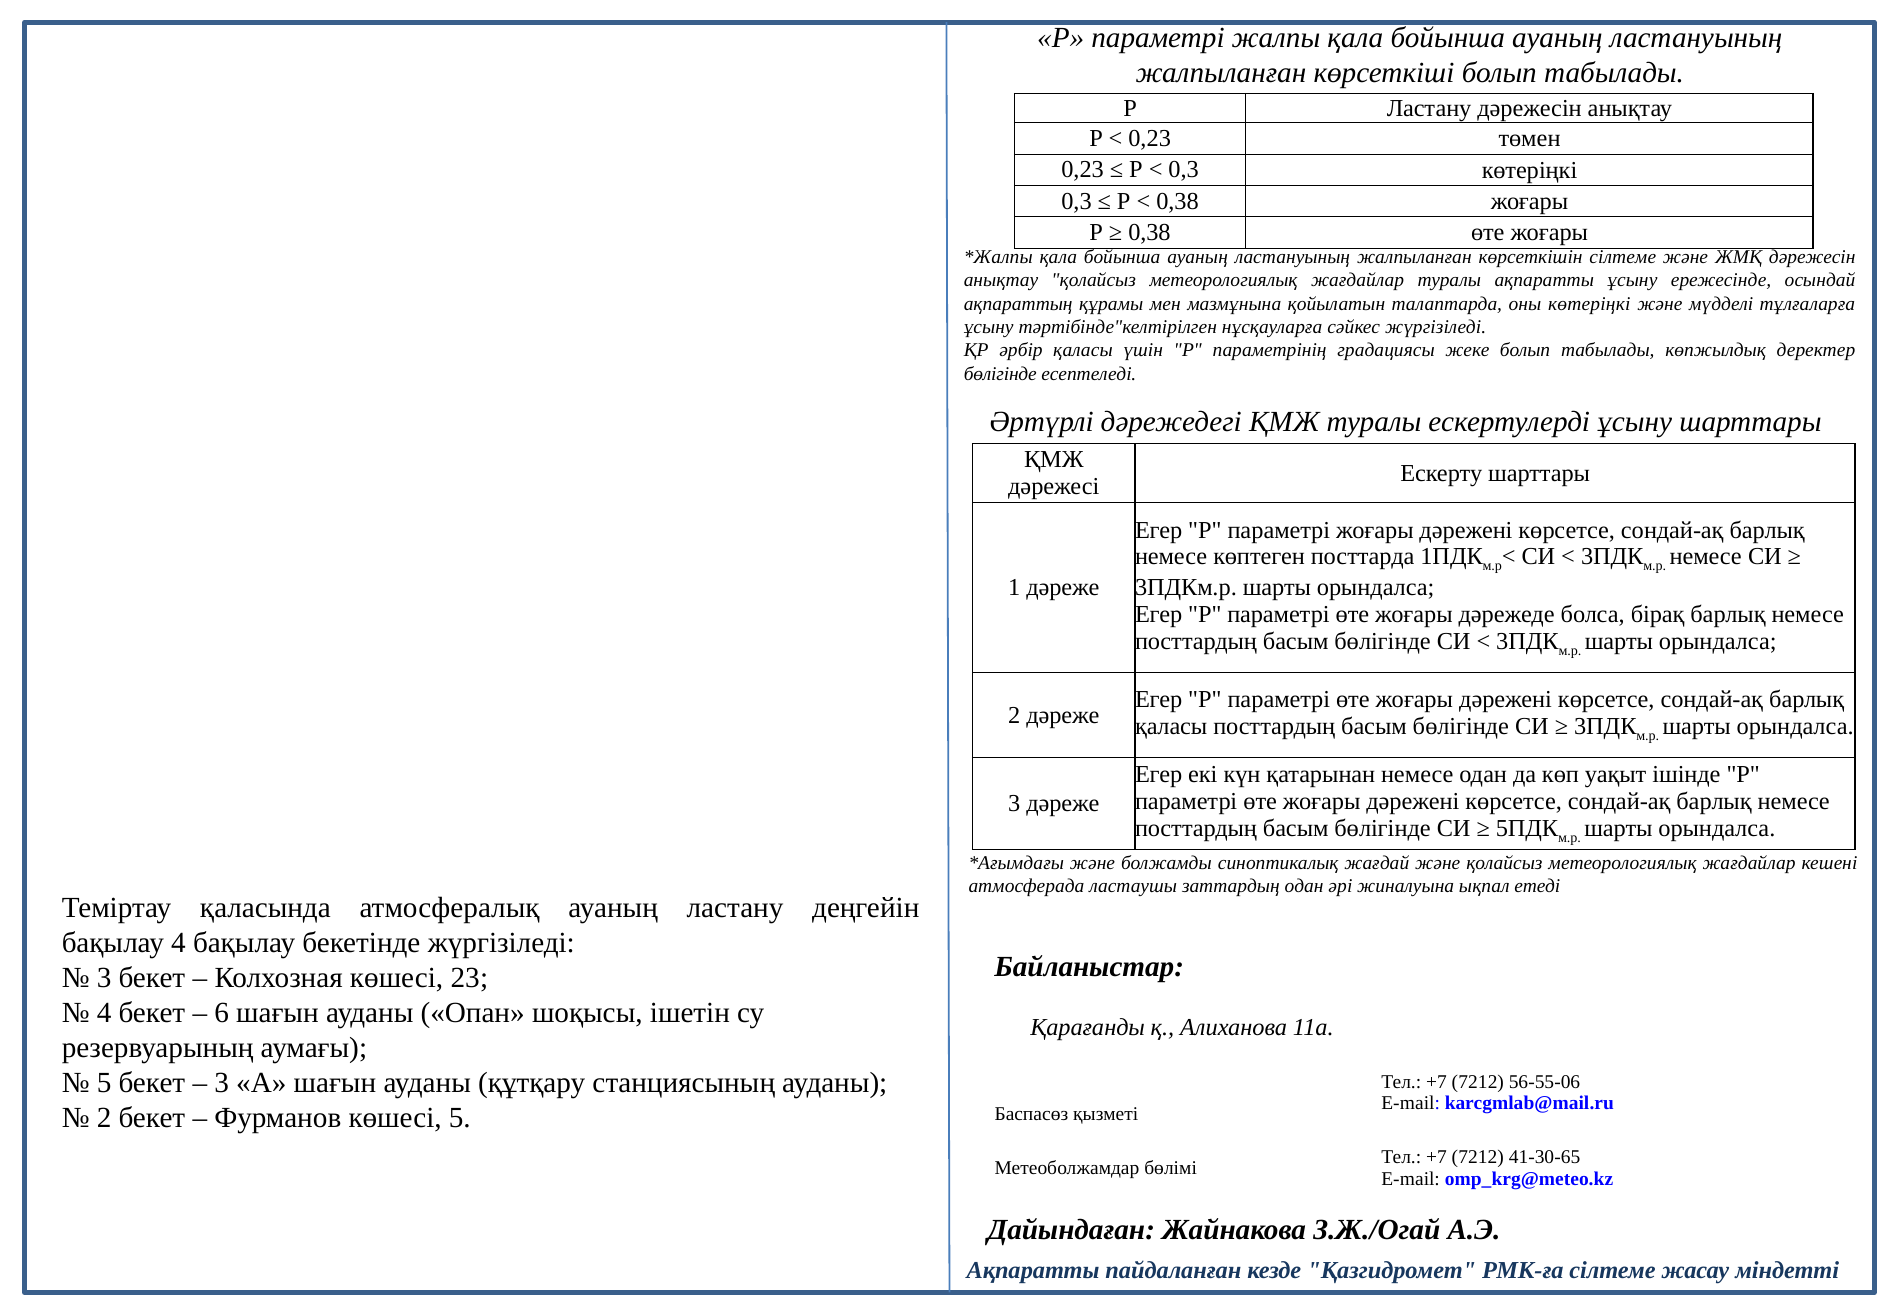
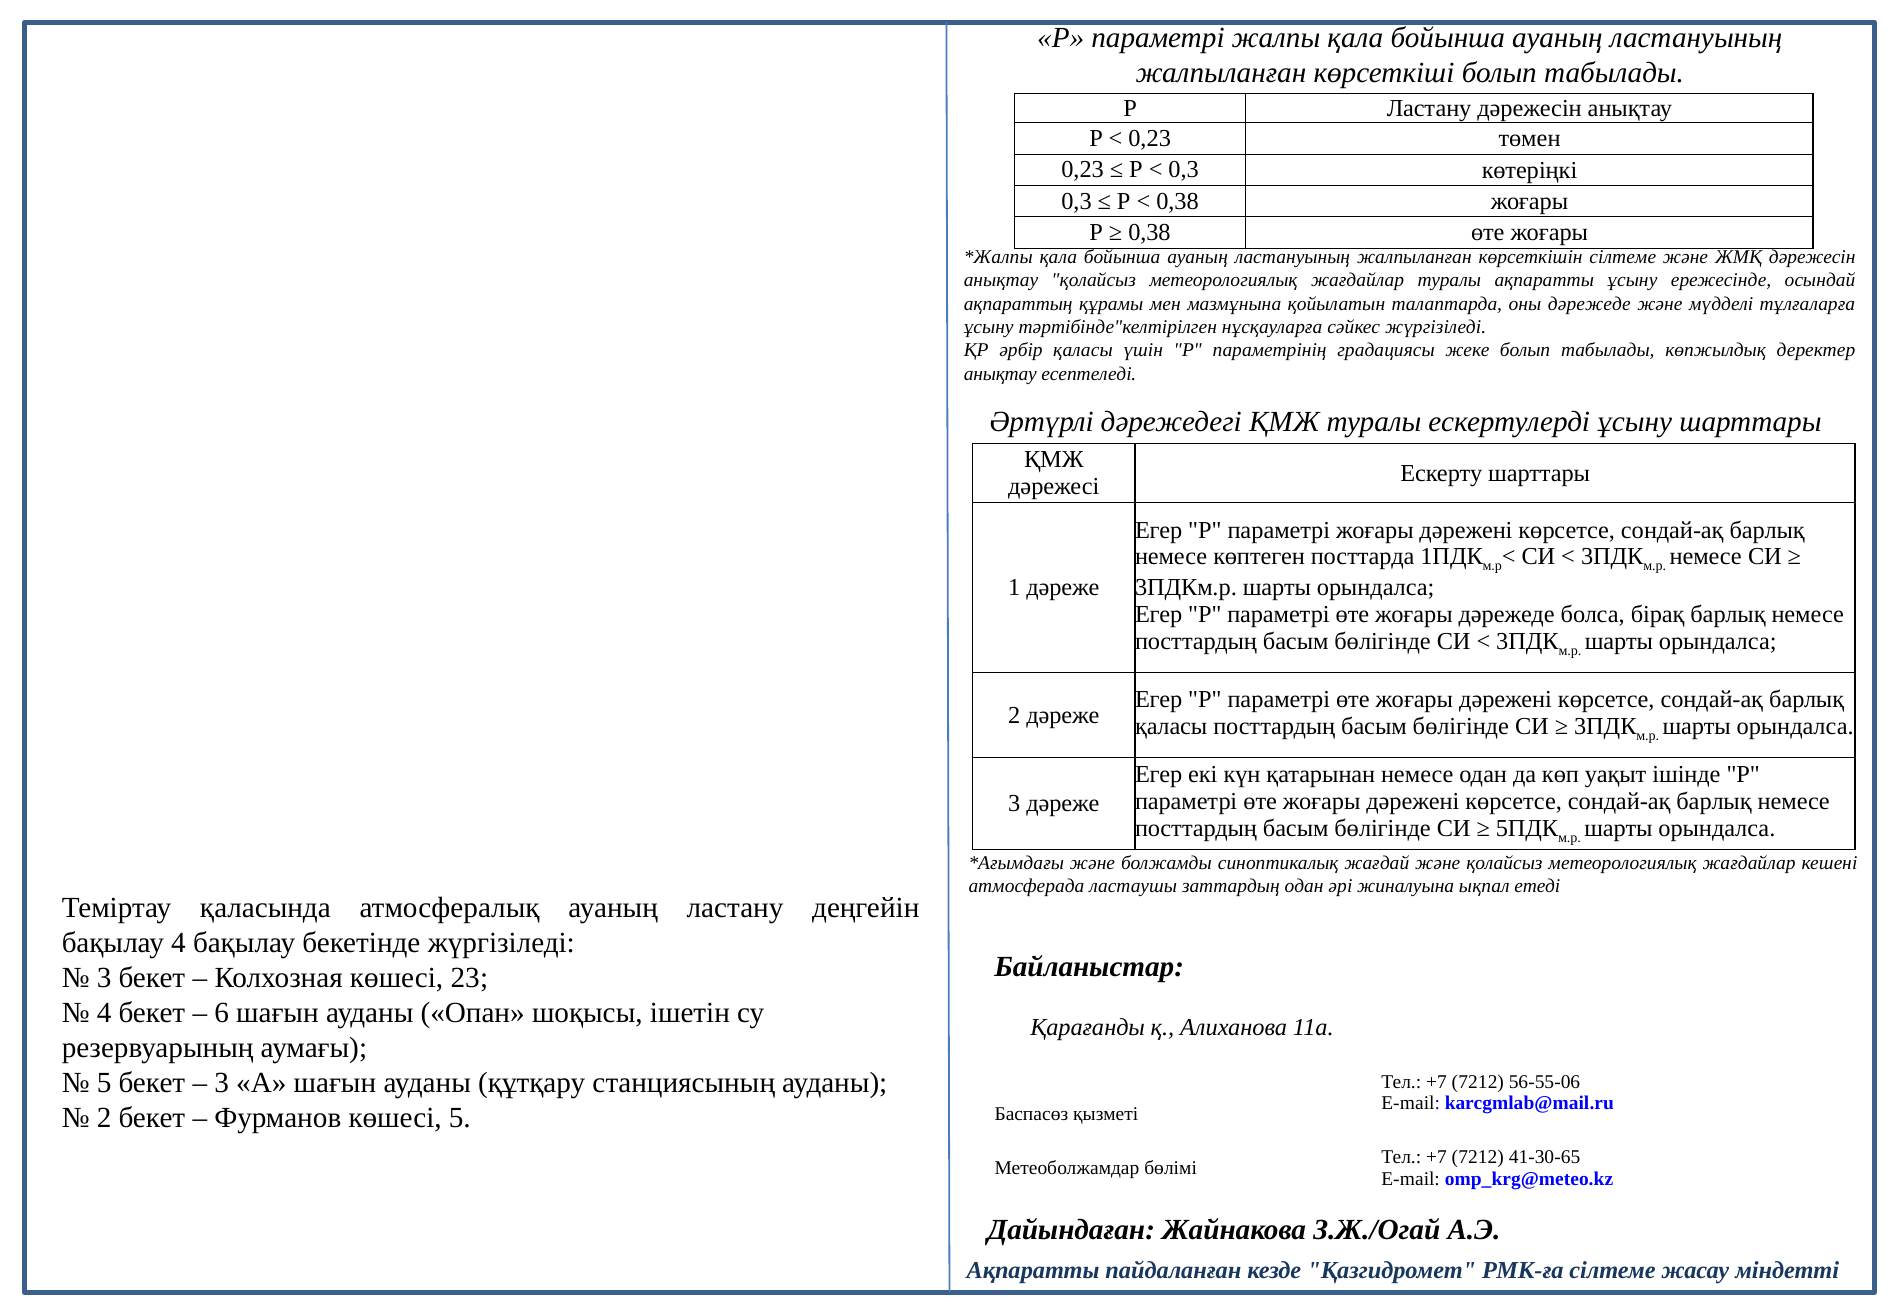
оны көтеріңкі: көтеріңкі -> дәрежеде
бөлігінде at (1000, 374): бөлігінде -> анықтау
